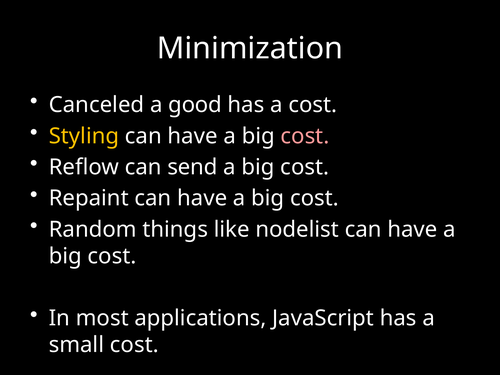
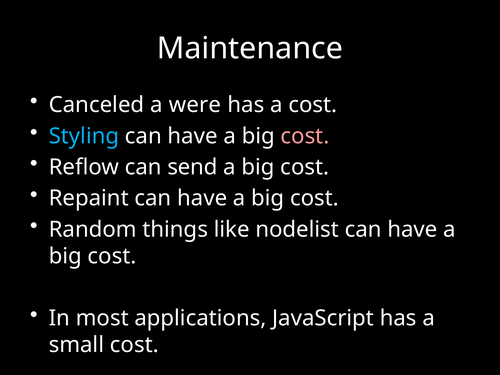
Minimization: Minimization -> Maintenance
good: good -> were
Styling colour: yellow -> light blue
